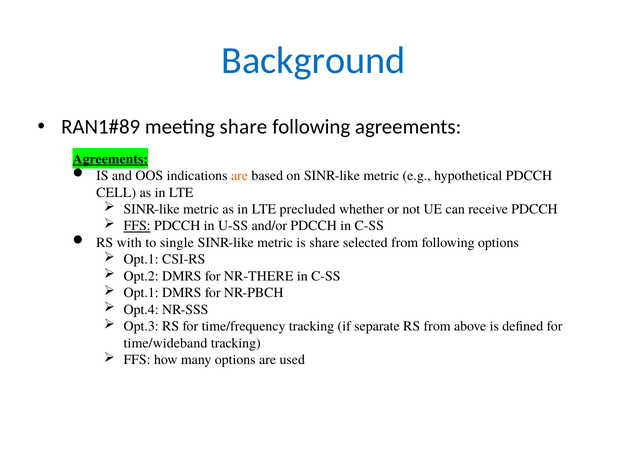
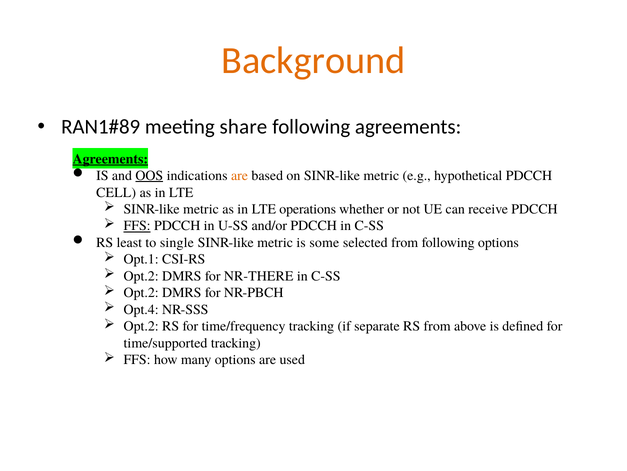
Background colour: blue -> orange
OOS underline: none -> present
precluded: precluded -> operations
with: with -> least
is share: share -> some
Opt.1 at (141, 292): Opt.1 -> Opt.2
Opt.3 at (141, 326): Opt.3 -> Opt.2
time/wideband: time/wideband -> time/supported
